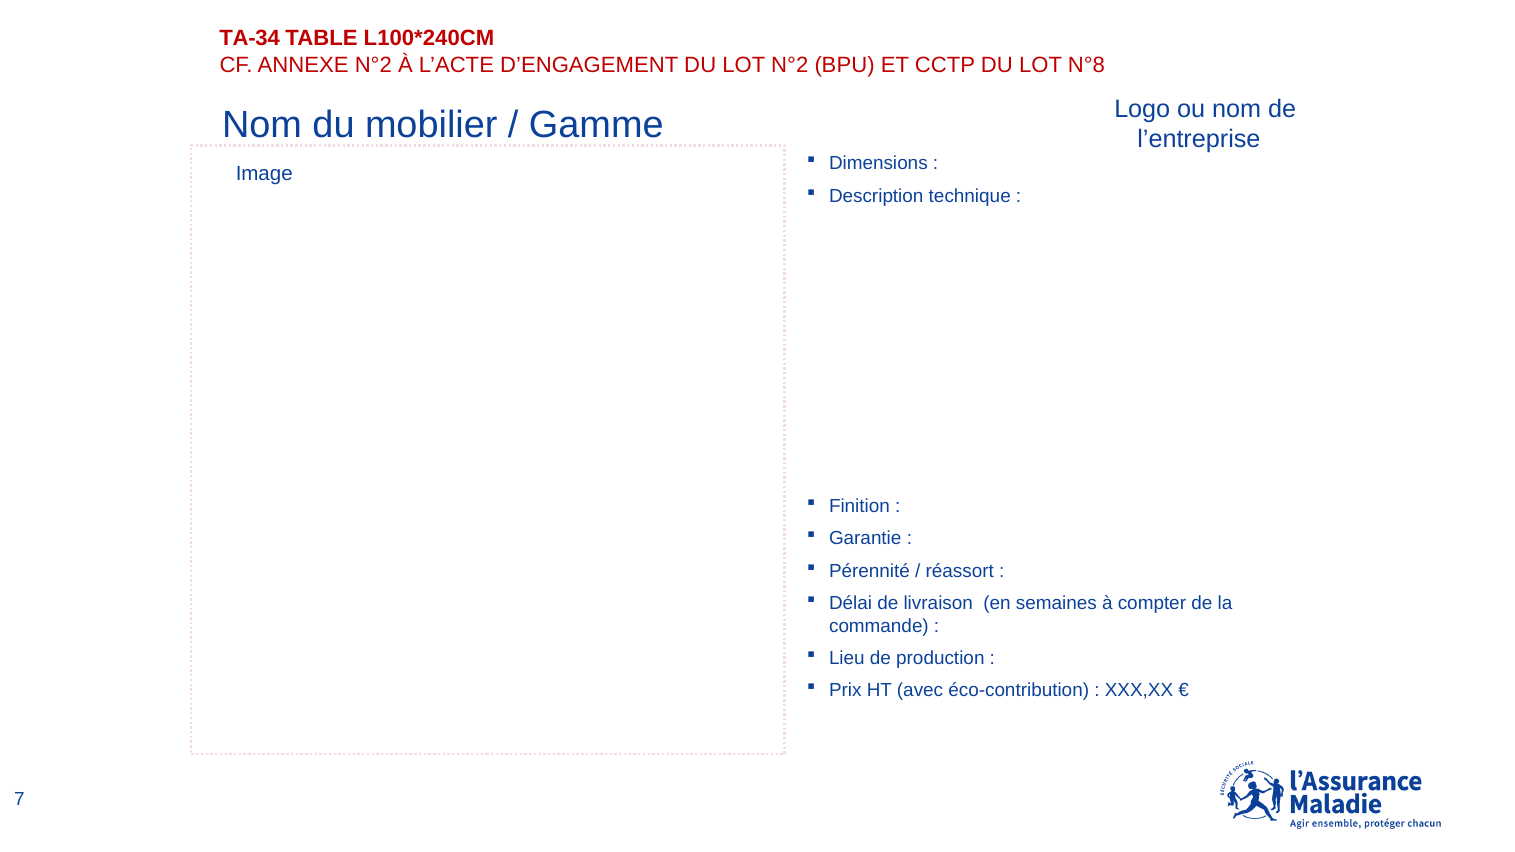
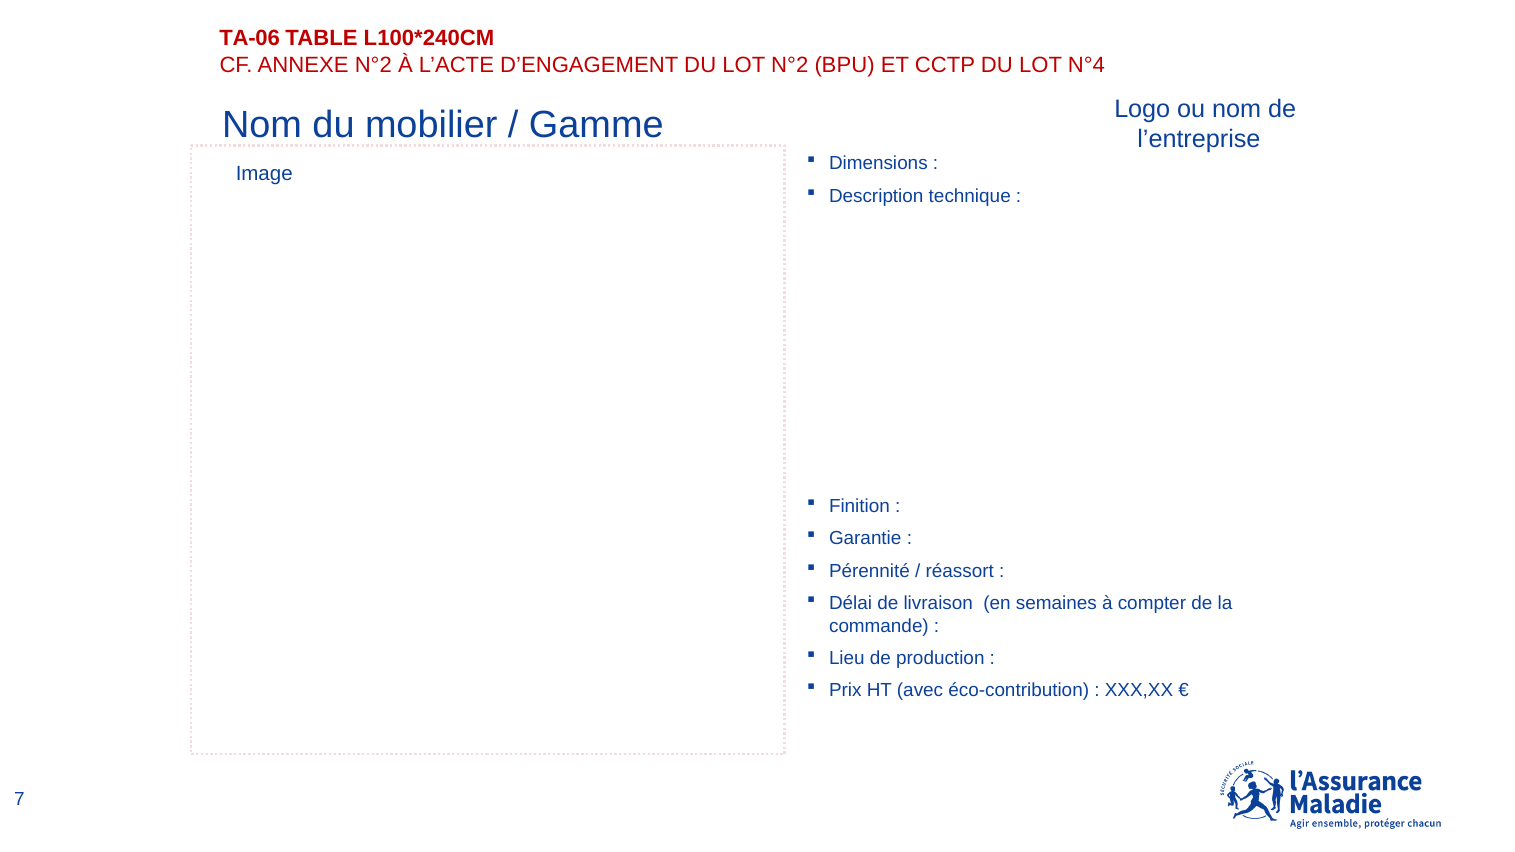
TA-34: TA-34 -> TA-06
N°8: N°8 -> N°4
